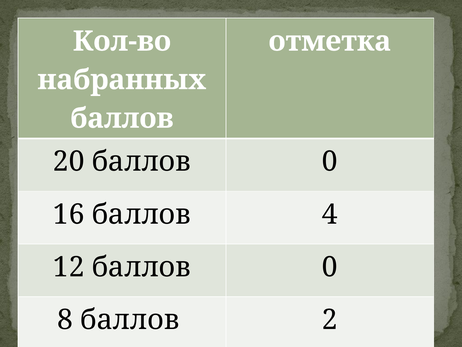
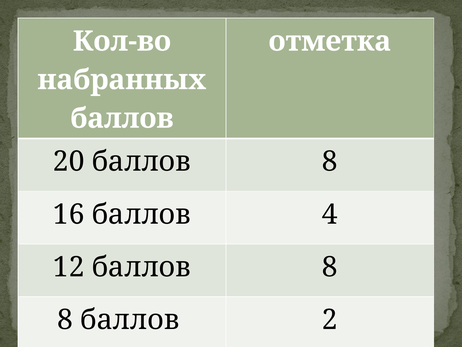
20 баллов 0: 0 -> 8
12 баллов 0: 0 -> 8
